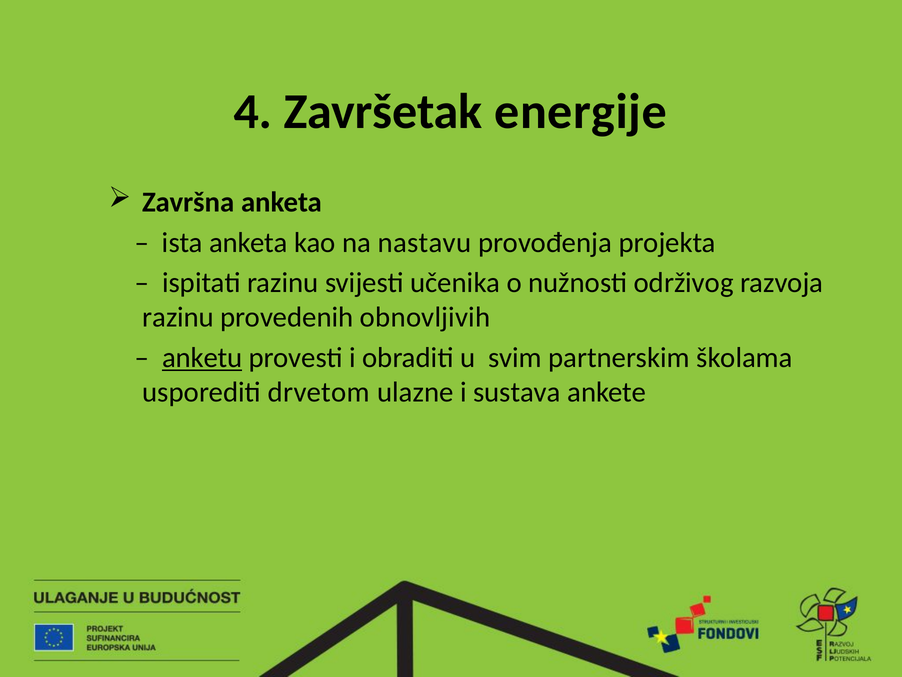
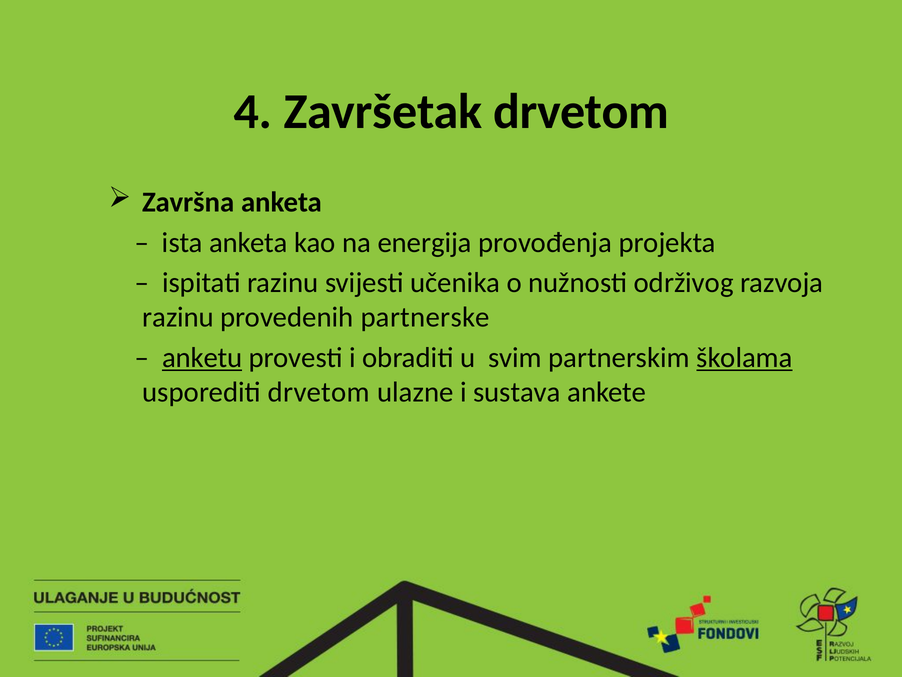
Završetak energije: energije -> drvetom
nastavu: nastavu -> energija
obnovljivih: obnovljivih -> partnerske
školama underline: none -> present
